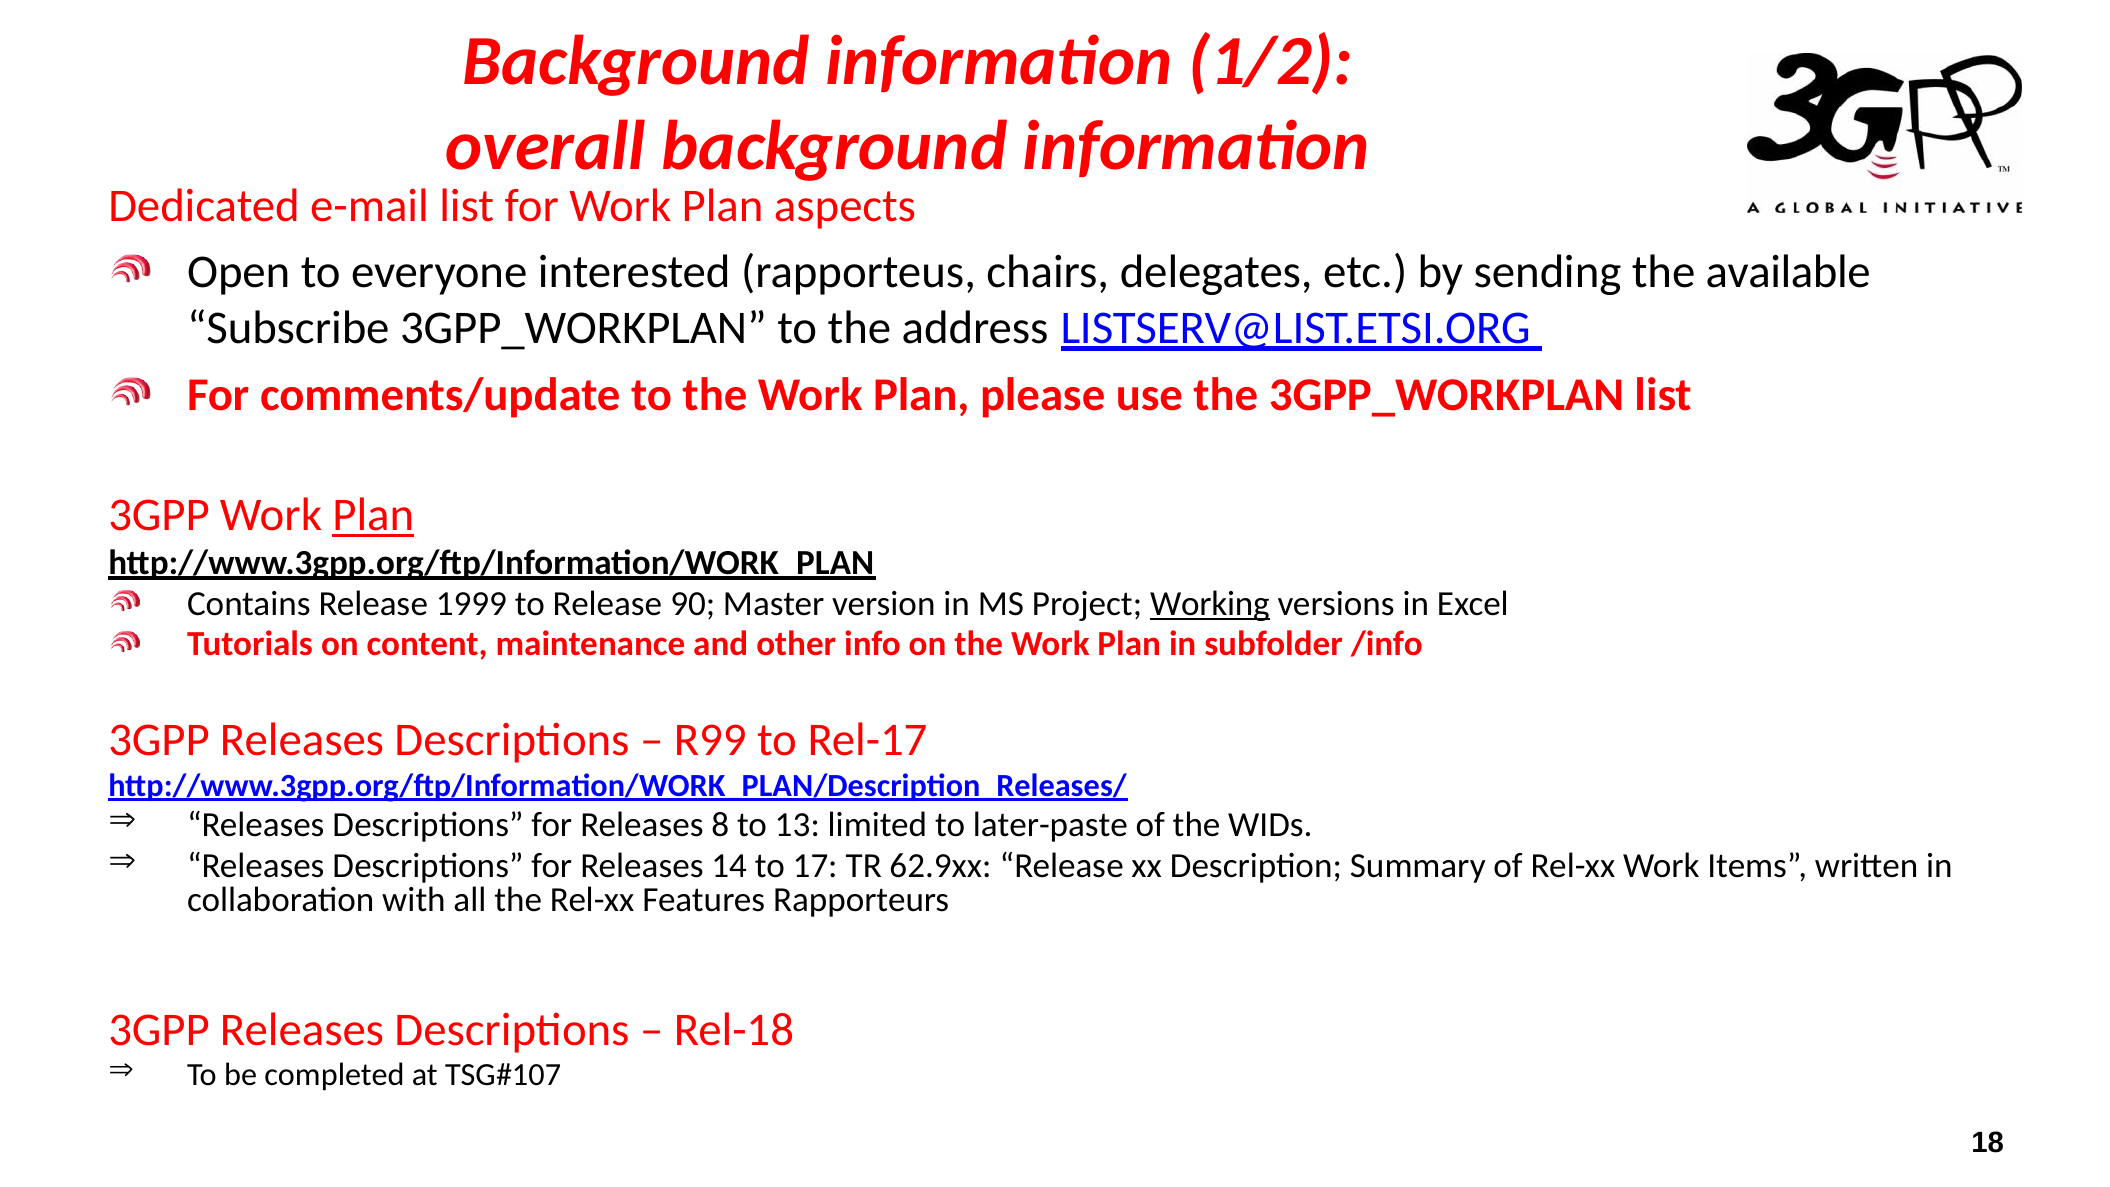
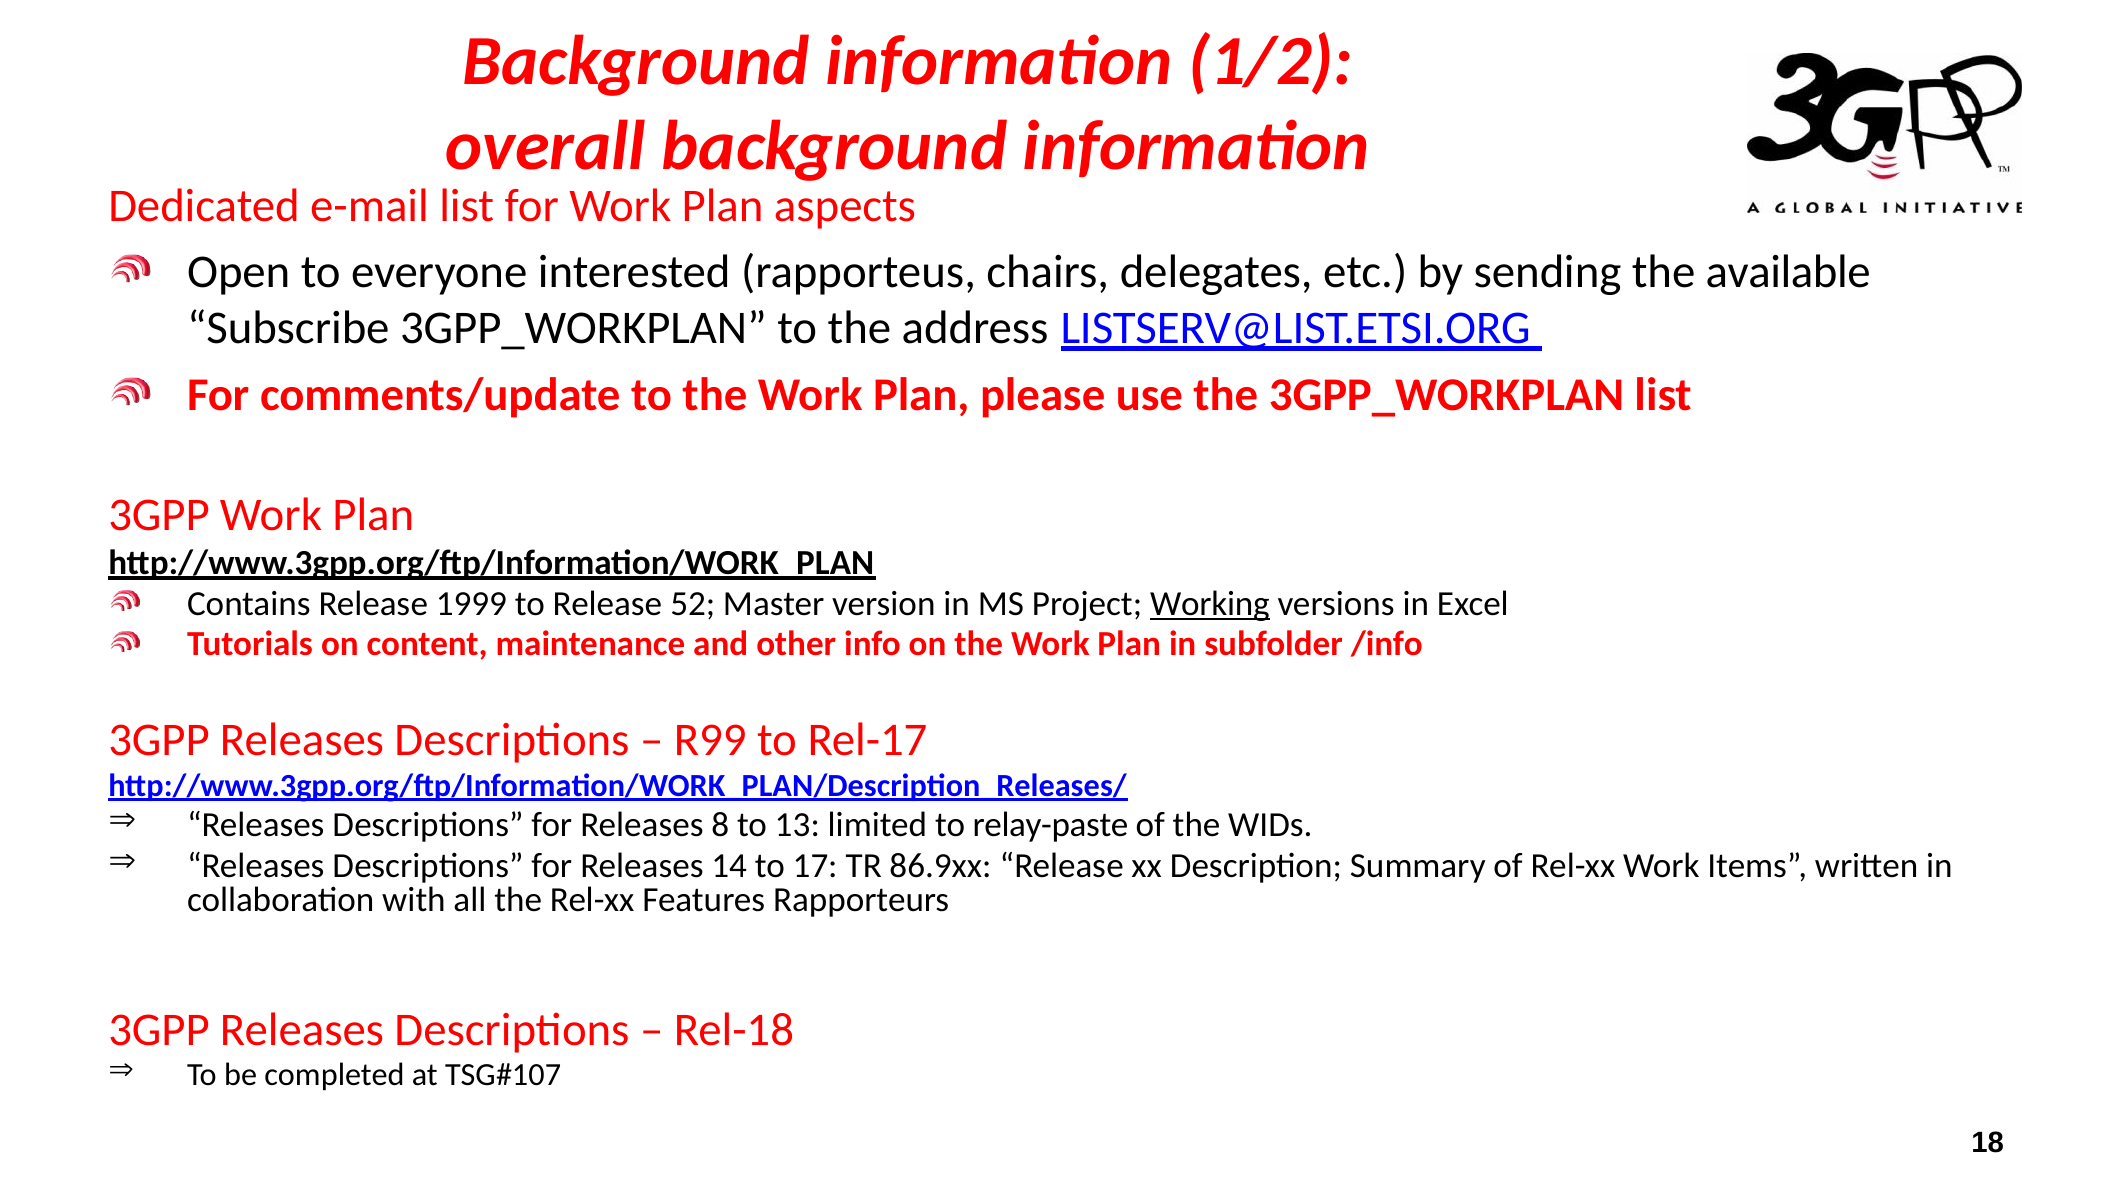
Plan at (373, 515) underline: present -> none
90: 90 -> 52
later-paste: later-paste -> relay-paste
62.9xx: 62.9xx -> 86.9xx
